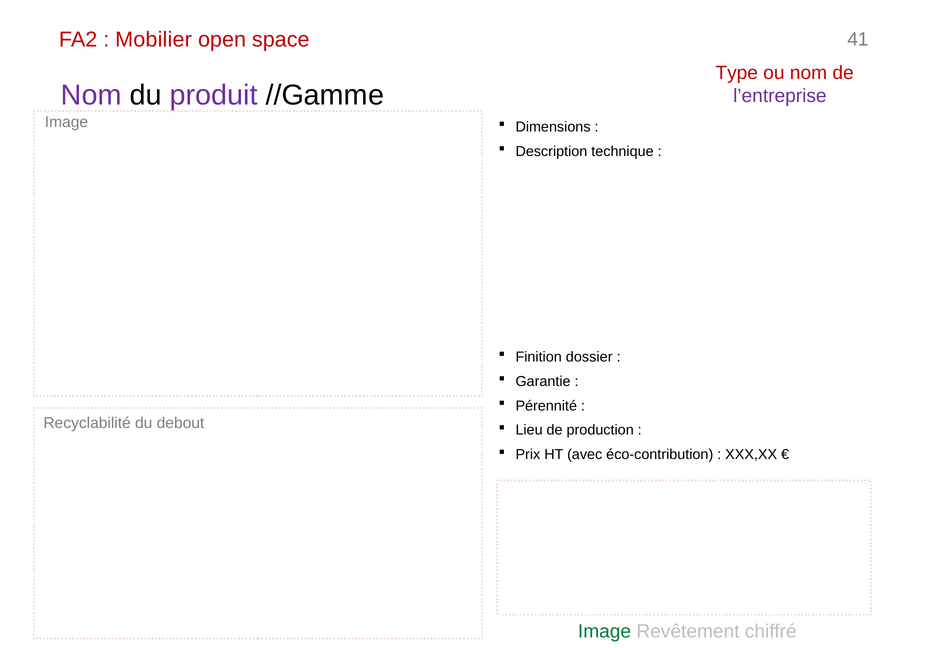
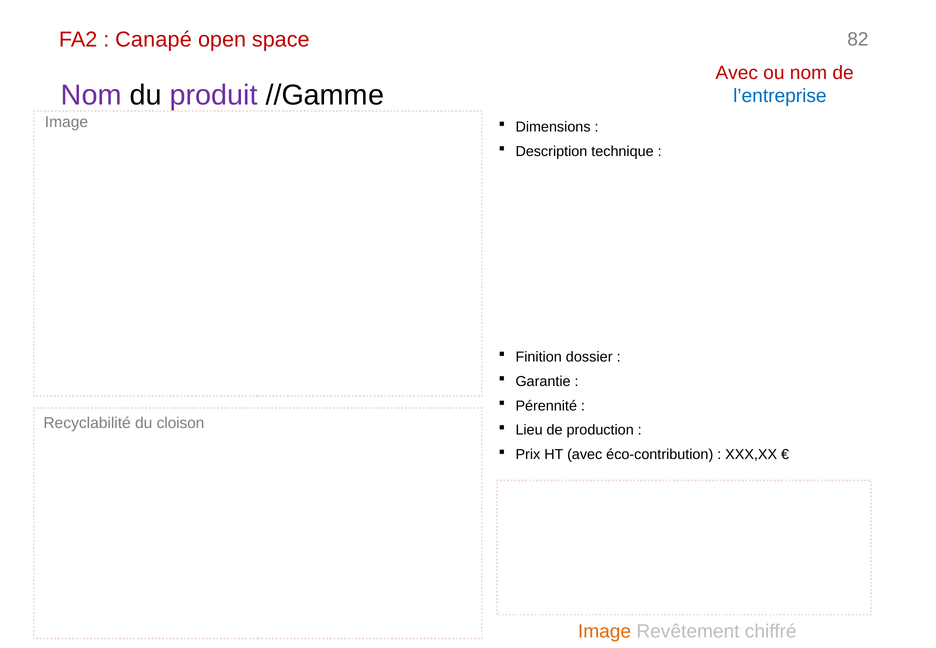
Mobilier: Mobilier -> Canapé
41: 41 -> 82
Type at (737, 73): Type -> Avec
l’entreprise colour: purple -> blue
debout: debout -> cloison
Image at (605, 631) colour: green -> orange
